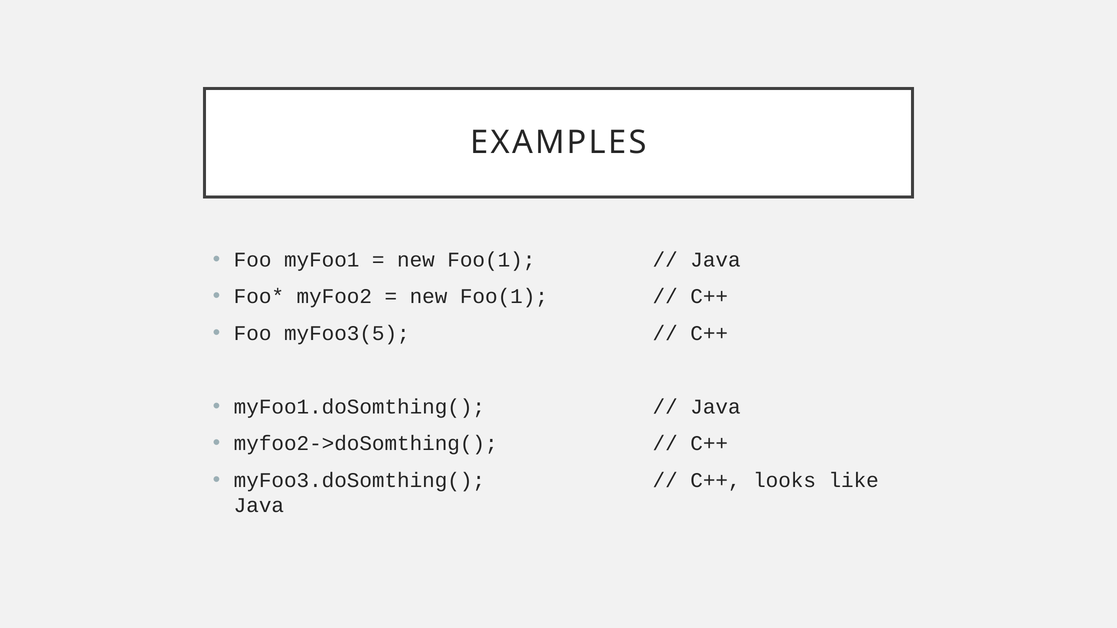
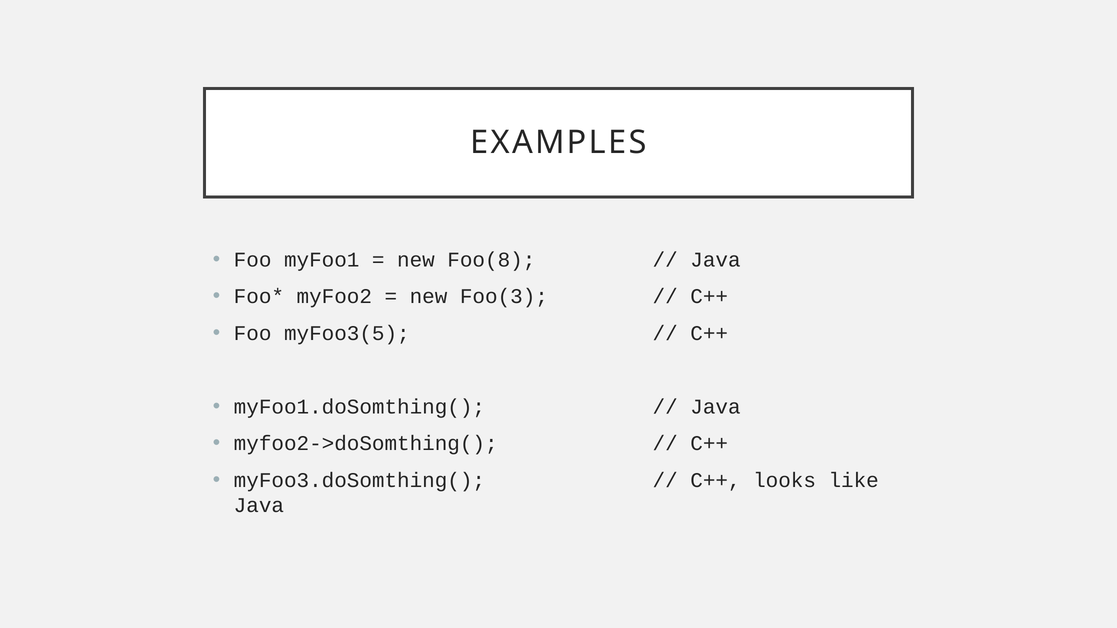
Foo(1 at (491, 260): Foo(1 -> Foo(8
Foo(1 at (504, 297): Foo(1 -> Foo(3
